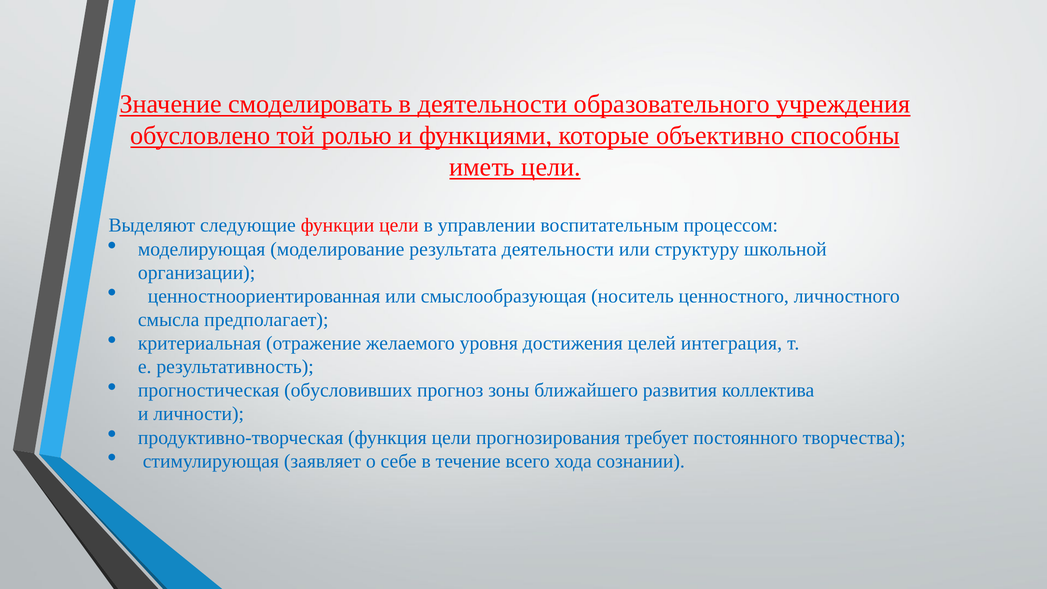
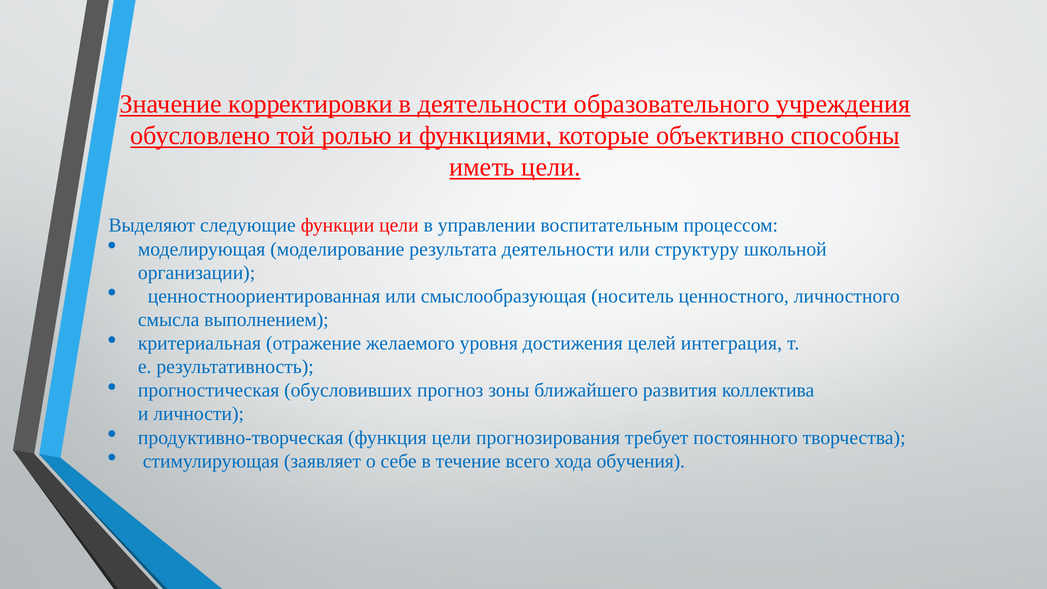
смоделировать: смоделировать -> корректировки
предполагает: предполагает -> выполнением
сознании: сознании -> обучения
